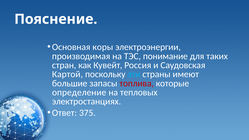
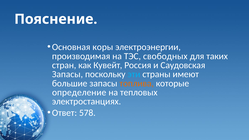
понимание: понимание -> свободных
Картой at (67, 74): Картой -> Запасы
топлива colour: red -> orange
375: 375 -> 578
